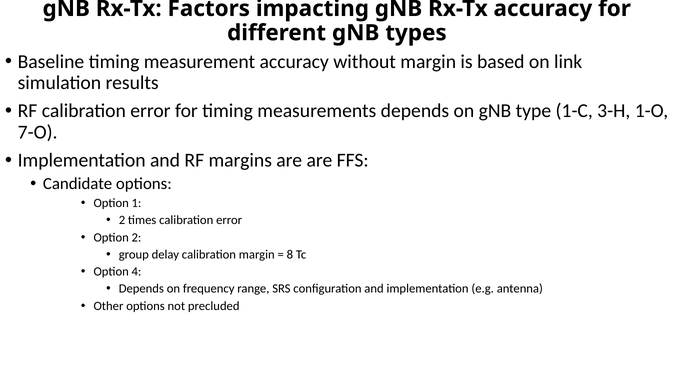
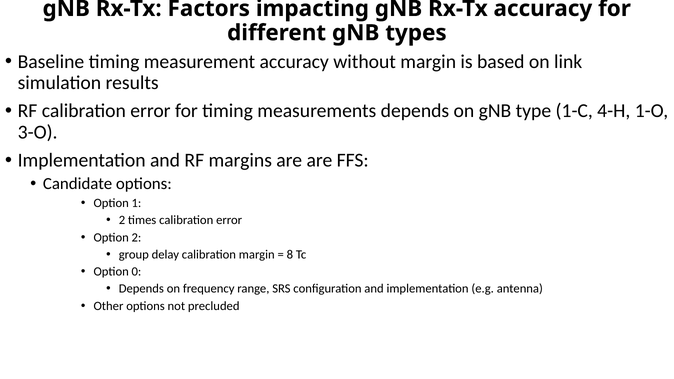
3-H: 3-H -> 4-H
7-O: 7-O -> 3-O
4: 4 -> 0
